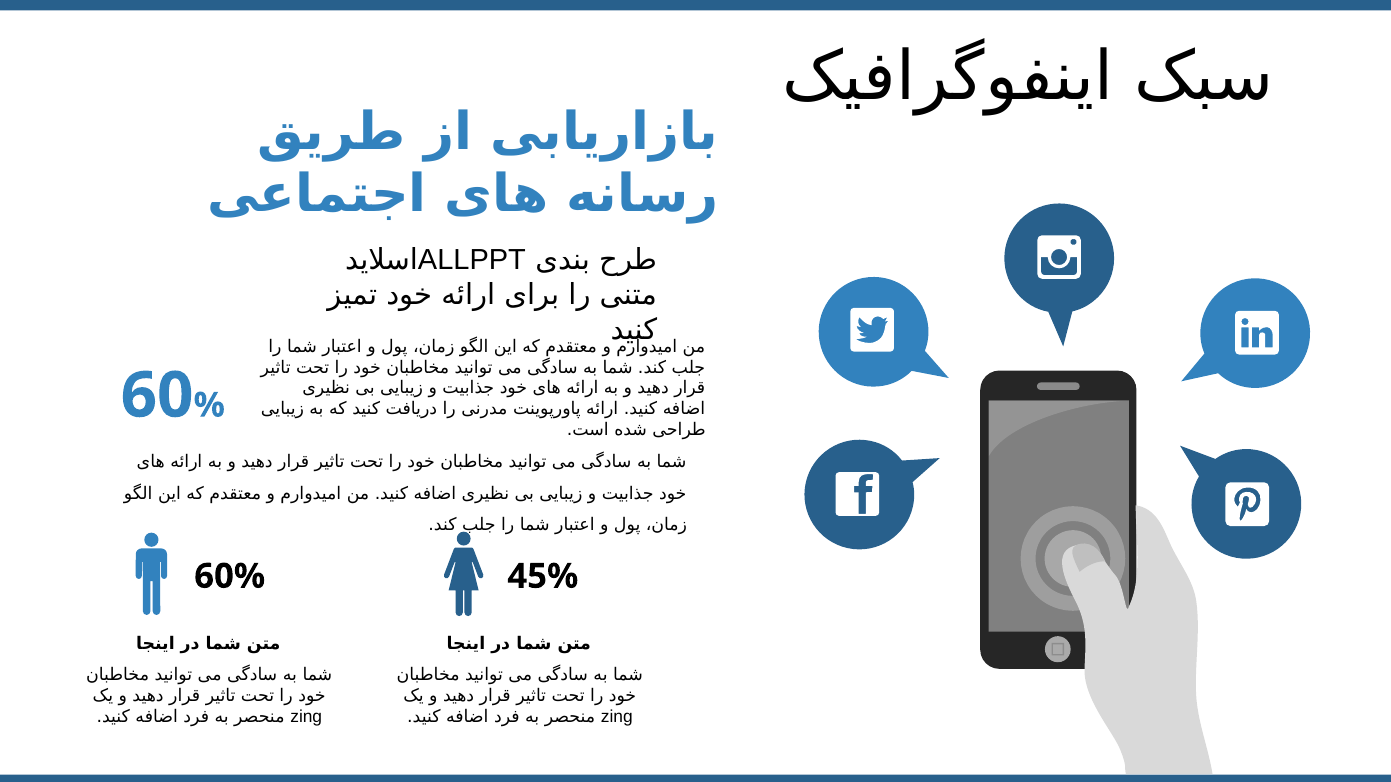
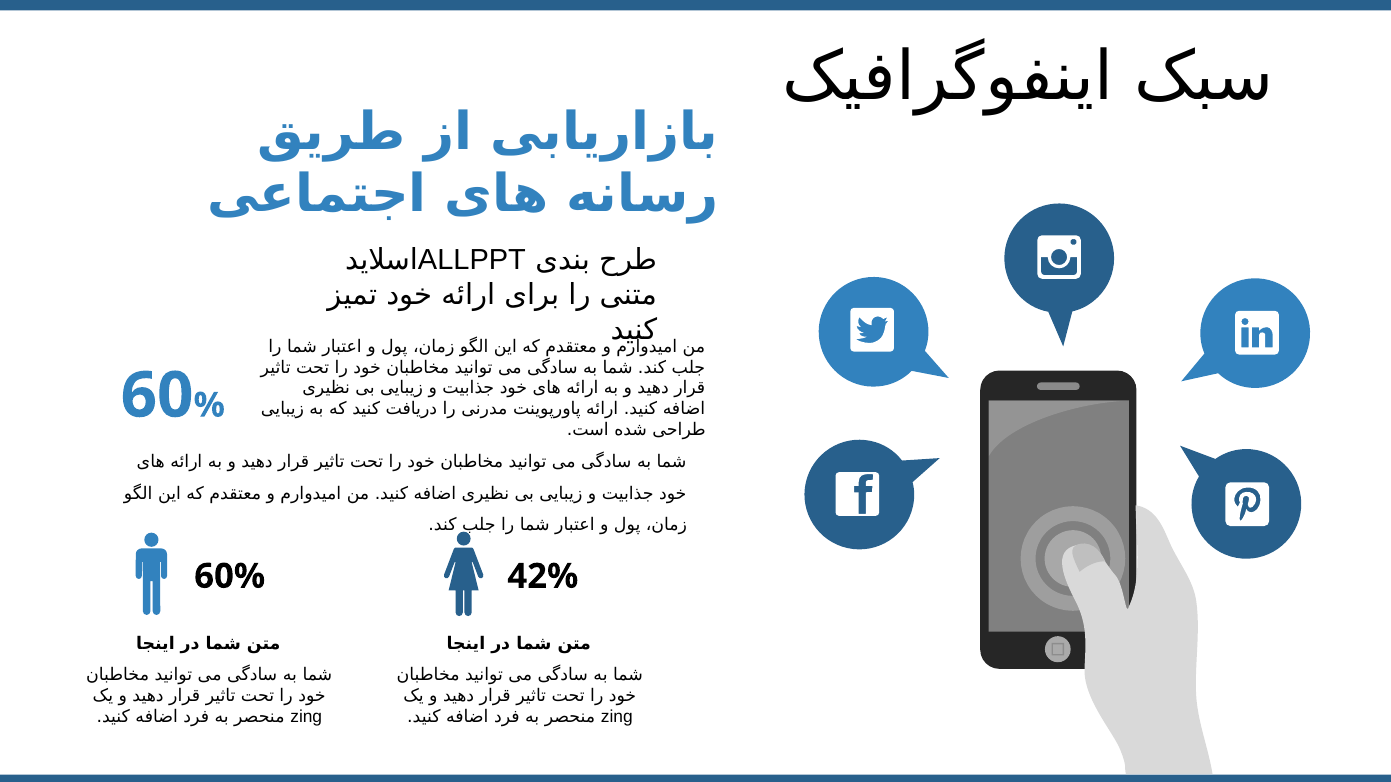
45%: 45% -> 42%
